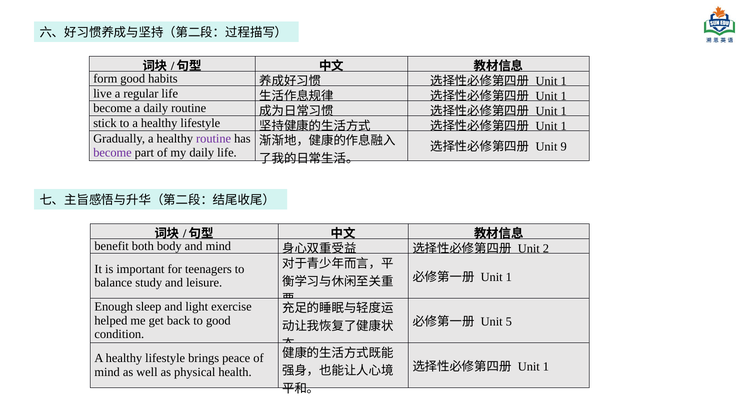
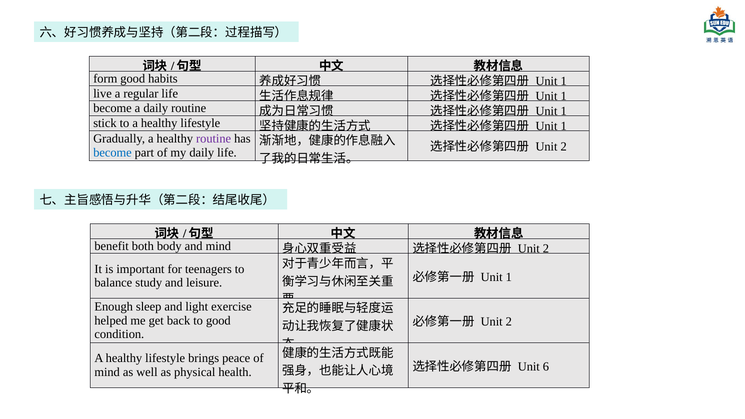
9 at (564, 147): 9 -> 2
become at (112, 153) colour: purple -> blue
5 at (509, 322): 5 -> 2
1 at (546, 366): 1 -> 6
